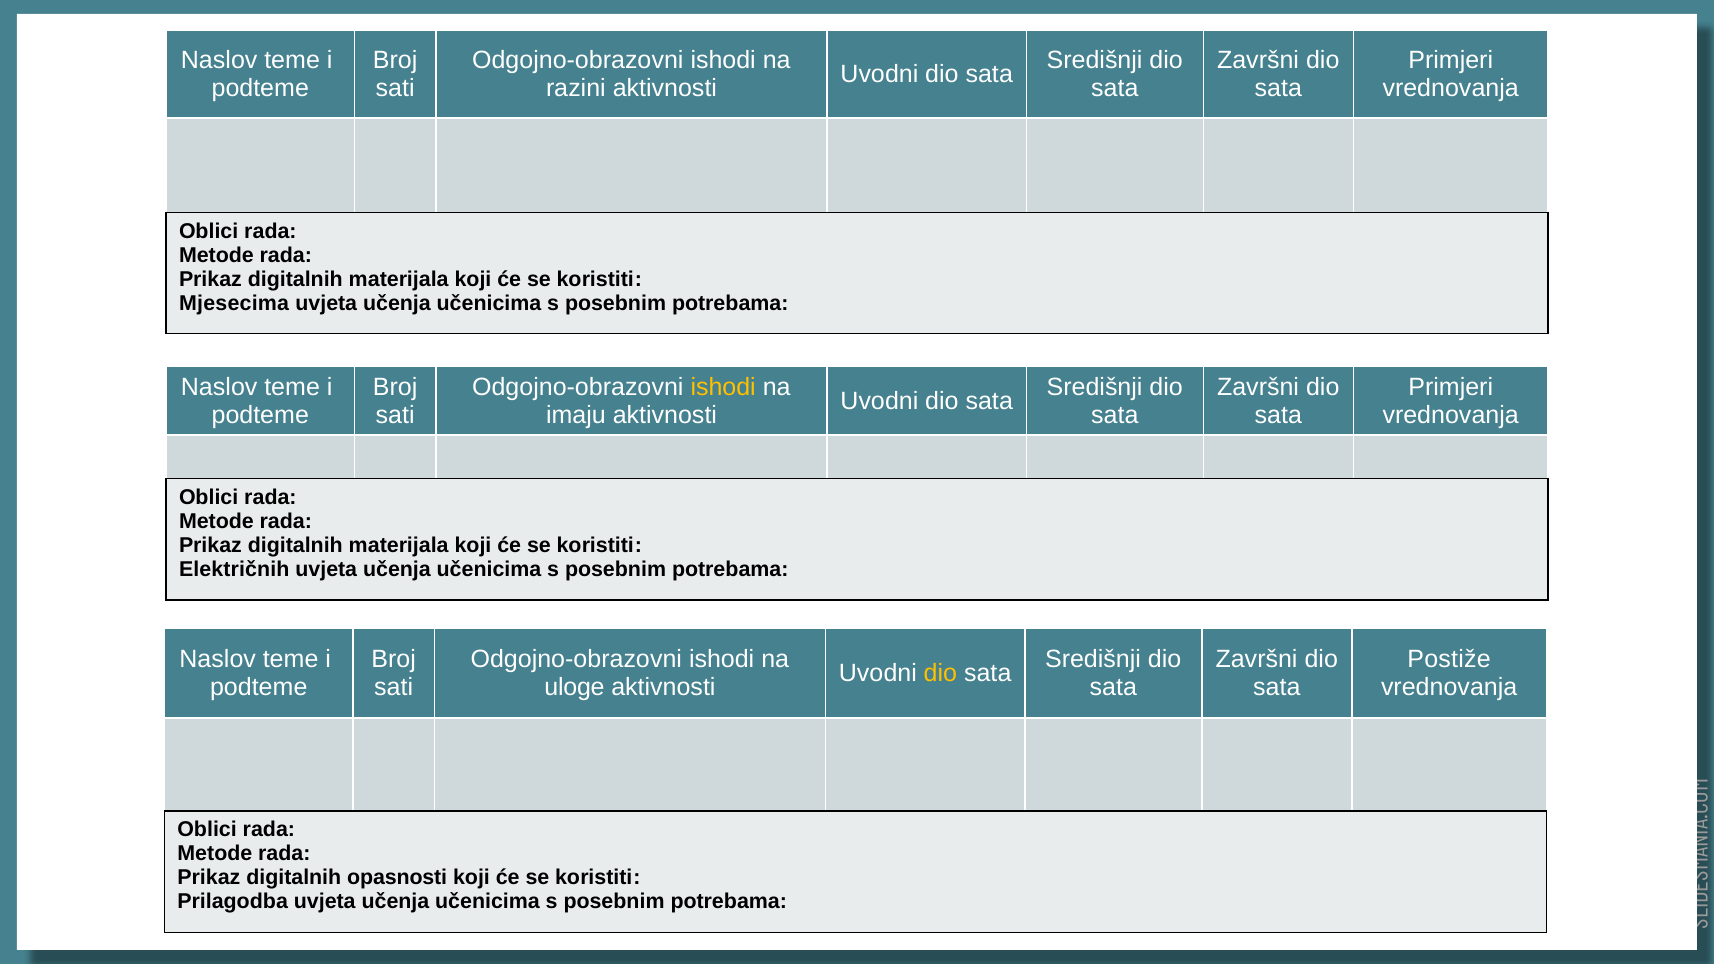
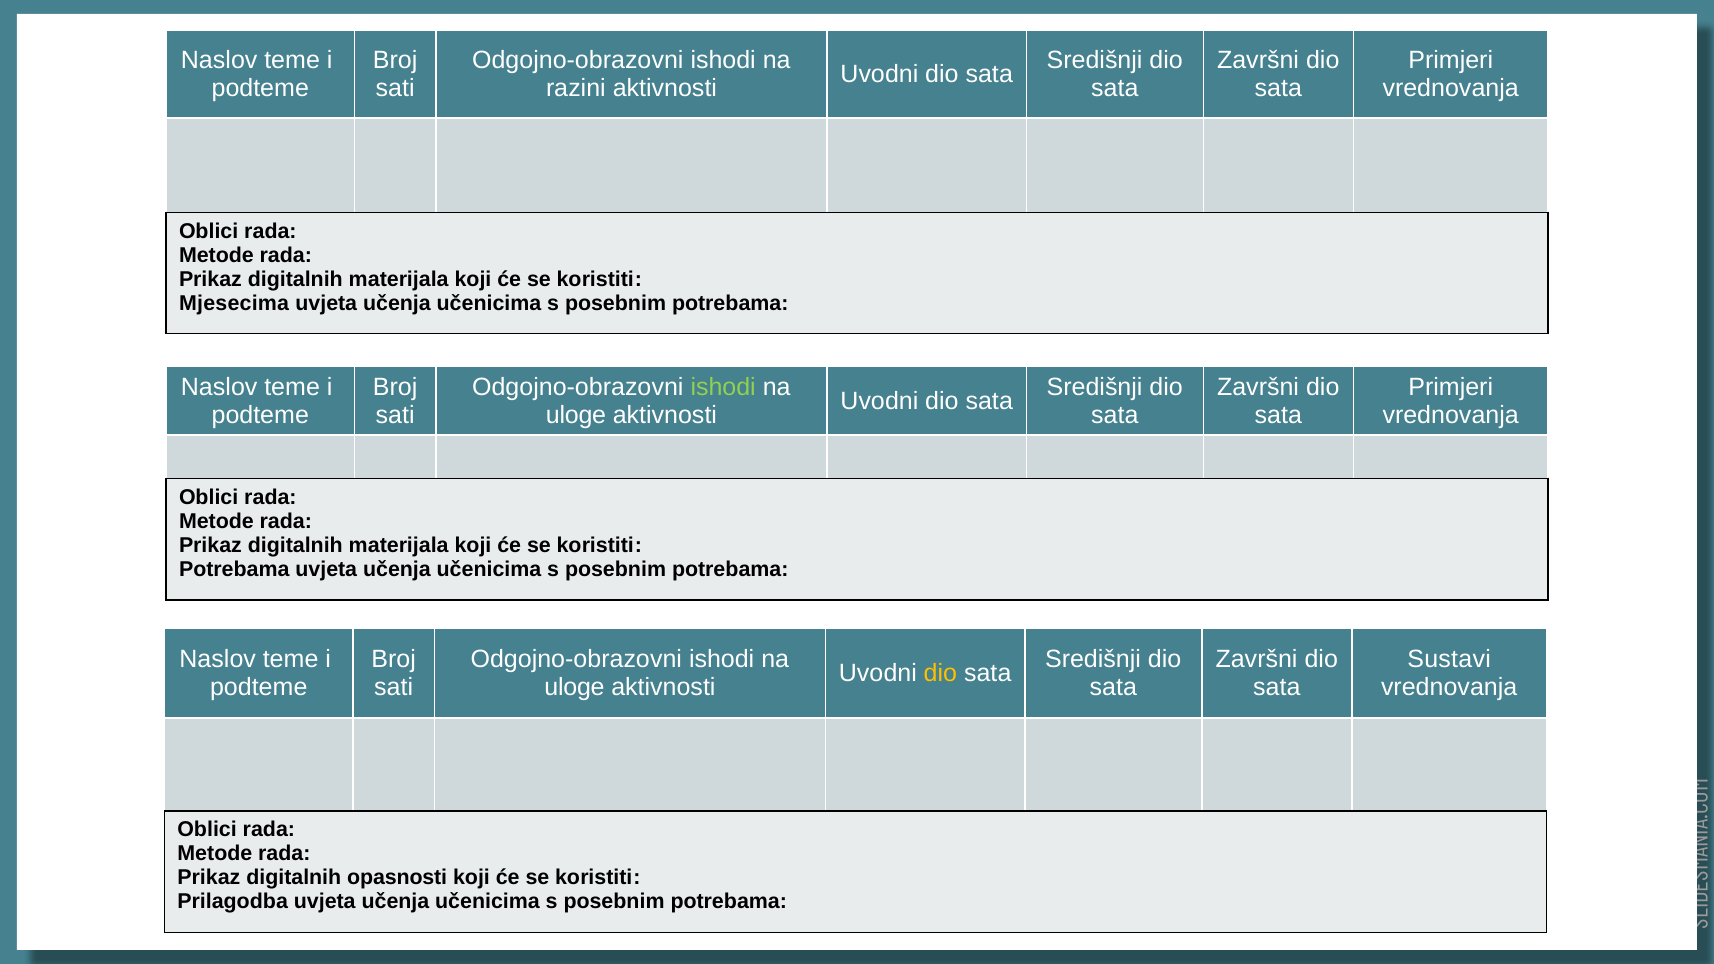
ishodi at (723, 387) colour: yellow -> light green
imaju at (576, 415): imaju -> uloge
Električnih at (234, 569): Električnih -> Potrebama
Postiže: Postiže -> Sustavi
